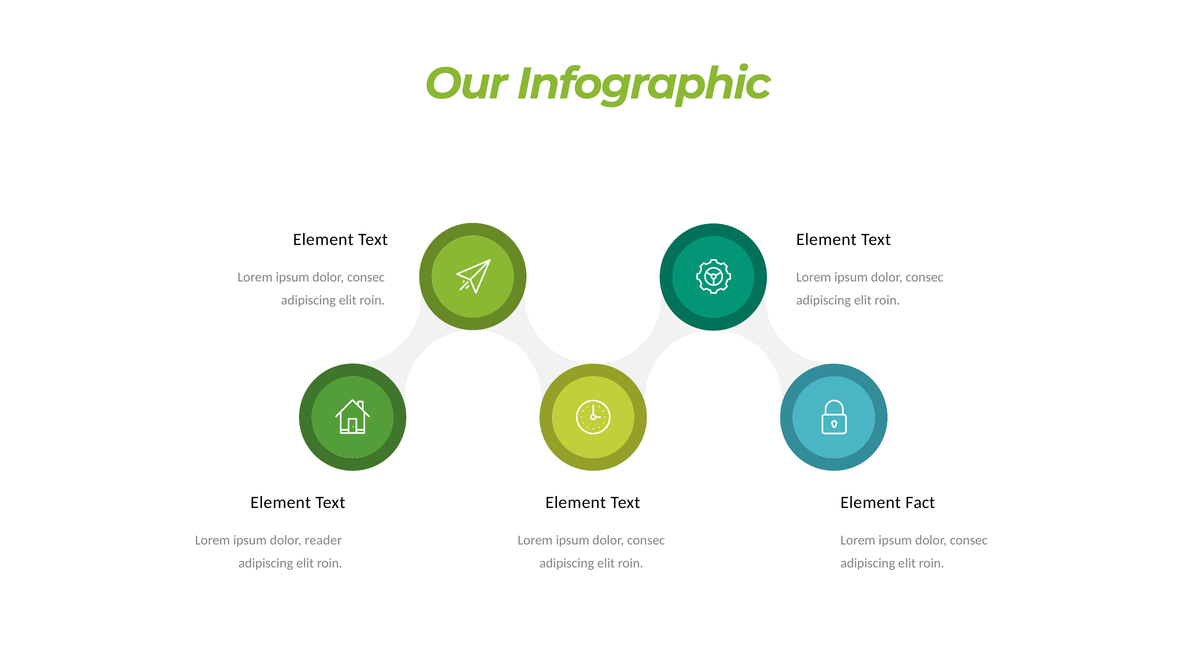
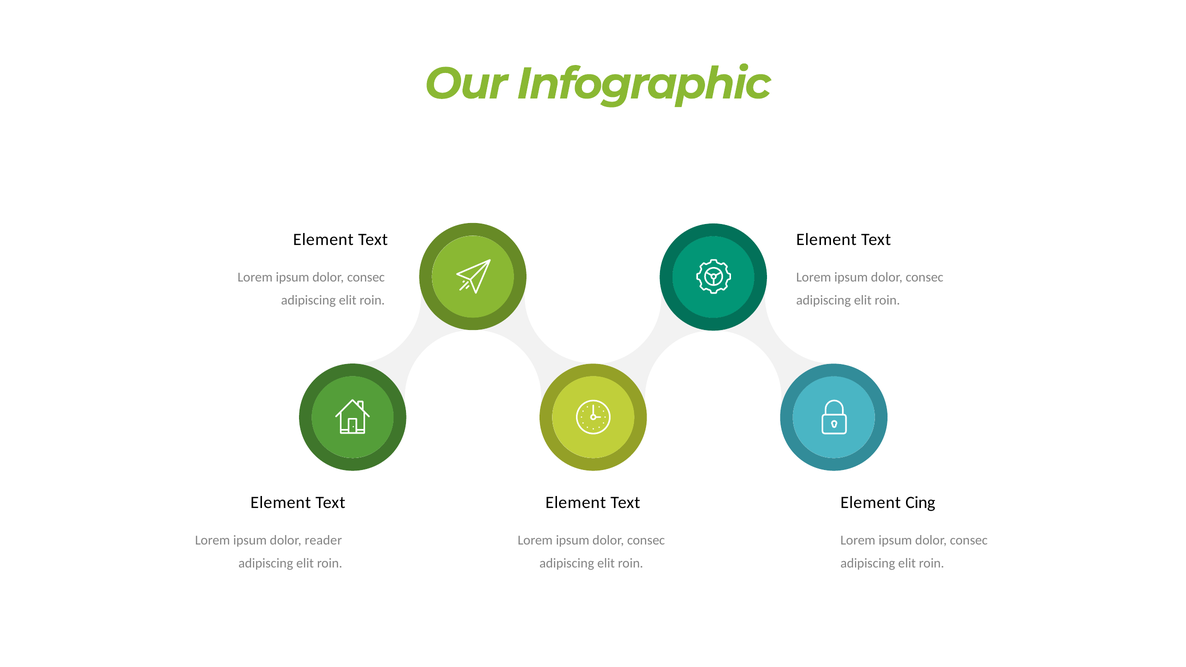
Fact: Fact -> Cing
